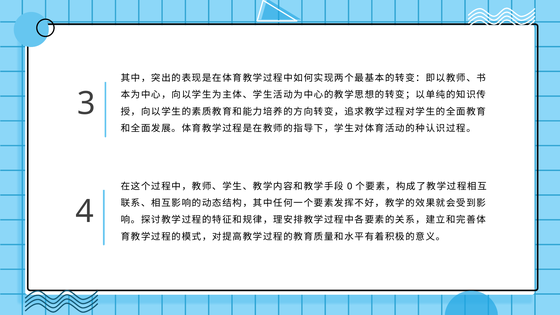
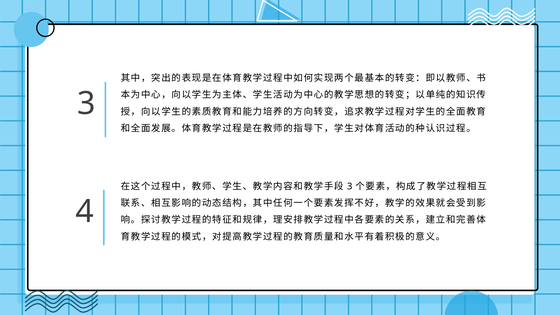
0 at (350, 186): 0 -> 3
